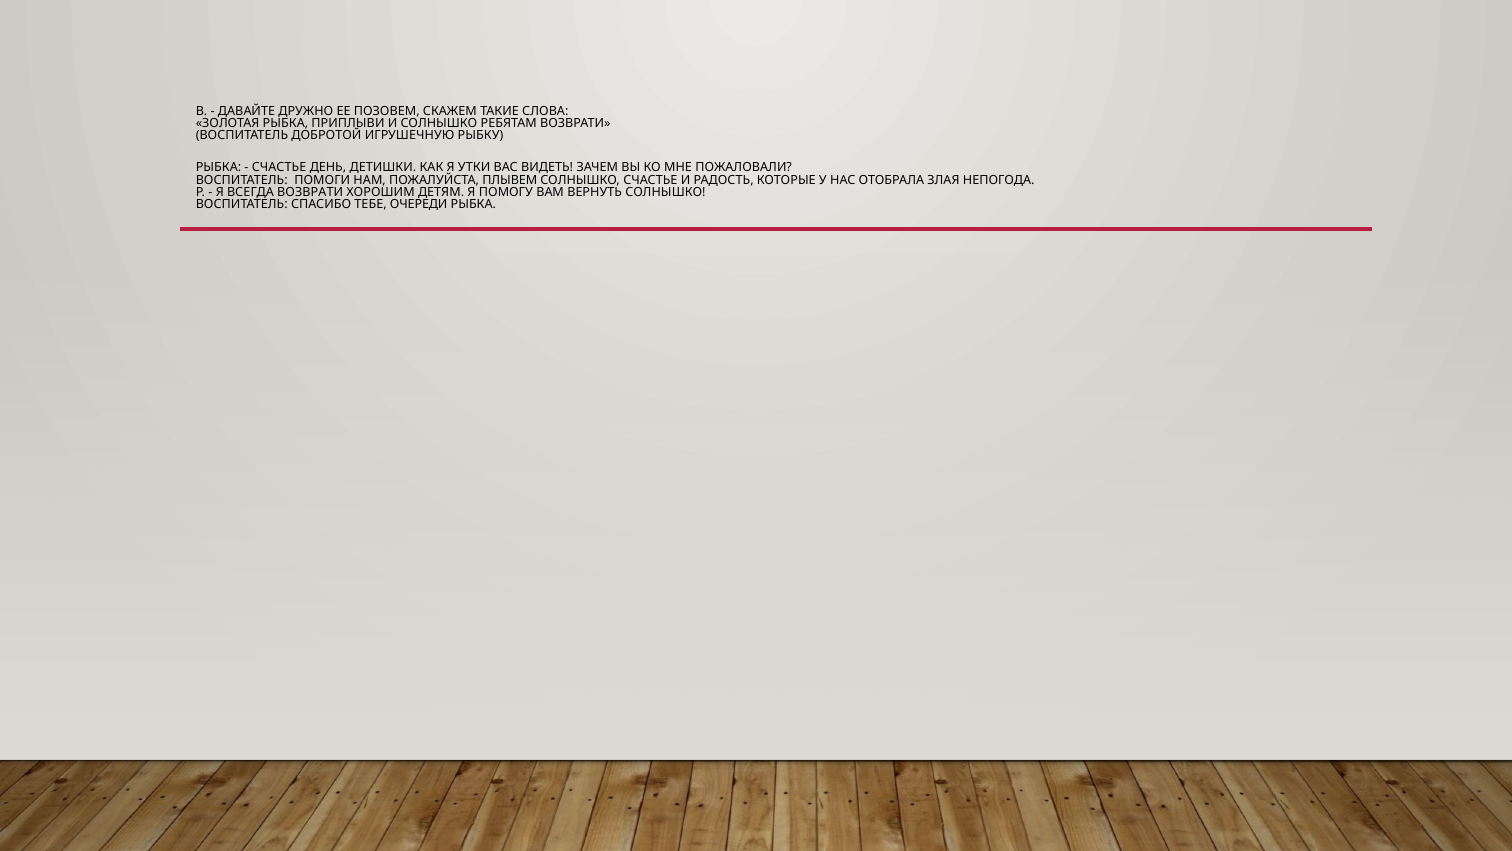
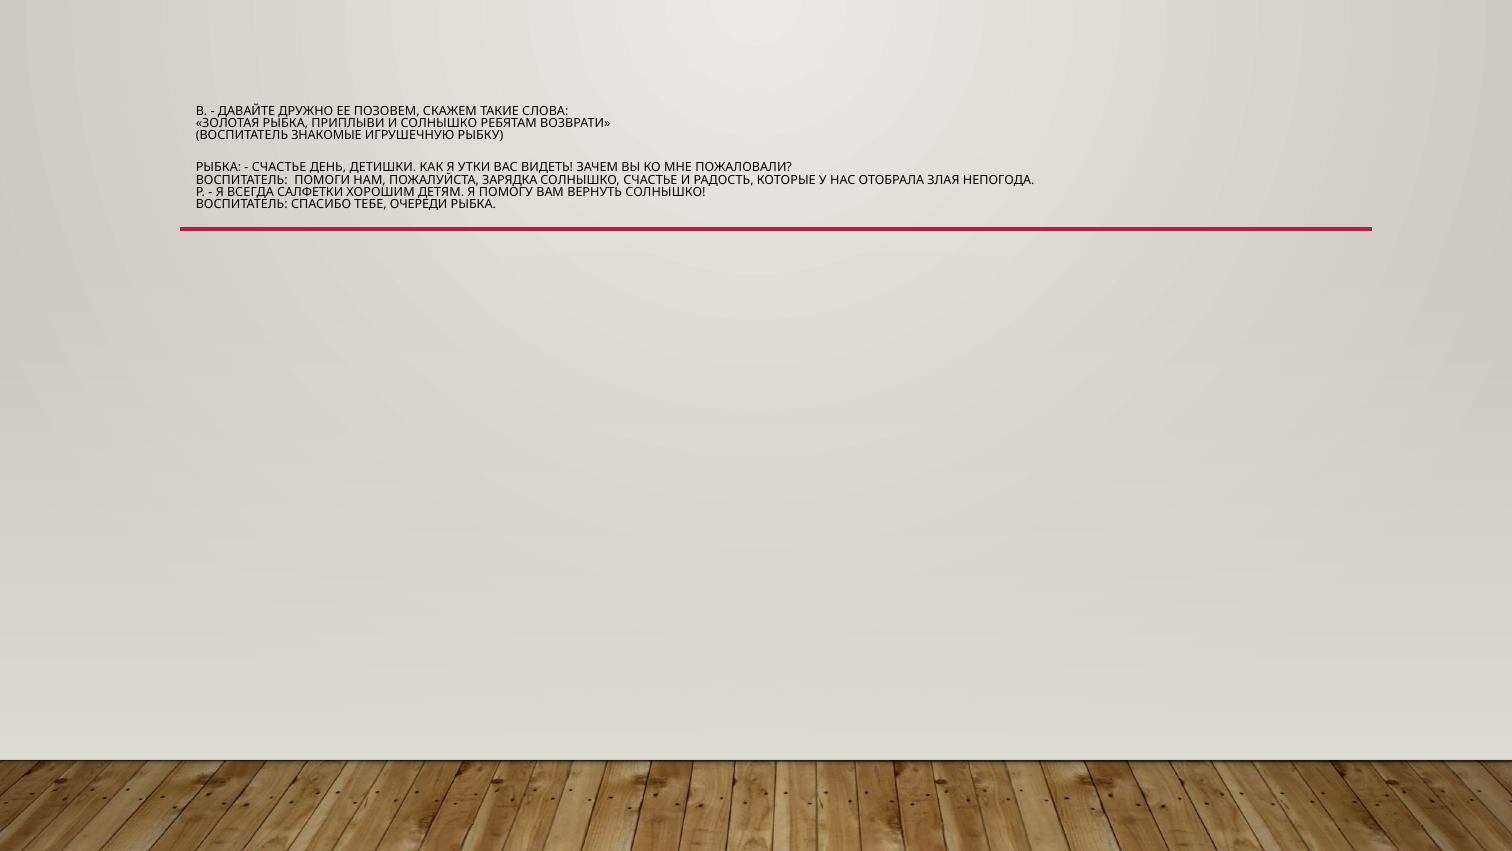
ДОБРОТОЙ: ДОБРОТОЙ -> ЗНАКОМЫЕ
ПЛЫВЕМ: ПЛЫВЕМ -> ЗАРЯДКА
ВСЕГДА ВОЗВРАТИ: ВОЗВРАТИ -> САЛФЕТКИ
